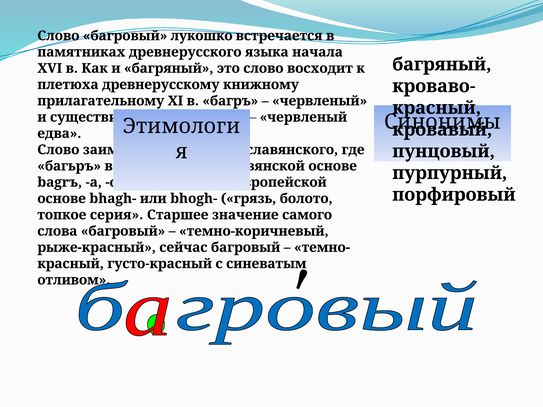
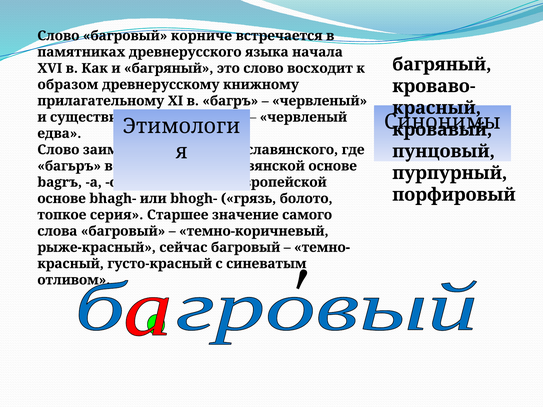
лукошко: лукошко -> корниче
плетюха: плетюха -> образом
